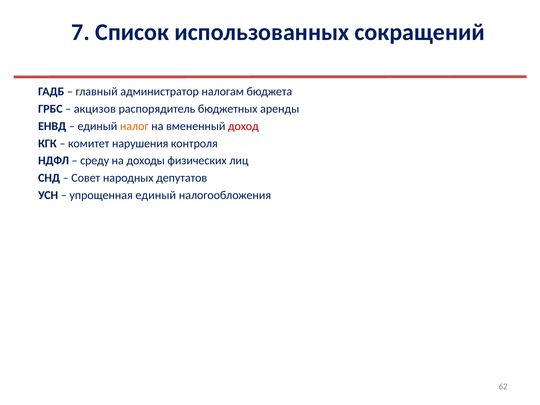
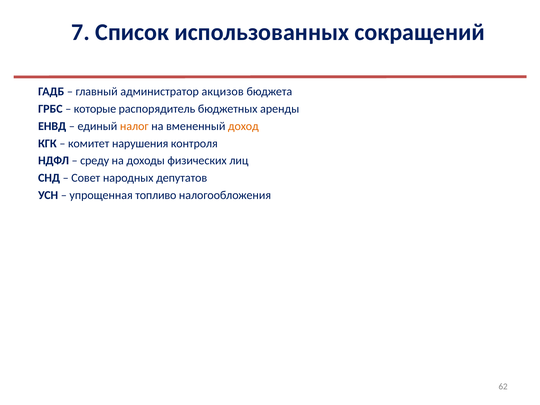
налогам: налогам -> акцизов
акцизов: акцизов -> которые
доход colour: red -> orange
упрощенная единый: единый -> топливо
